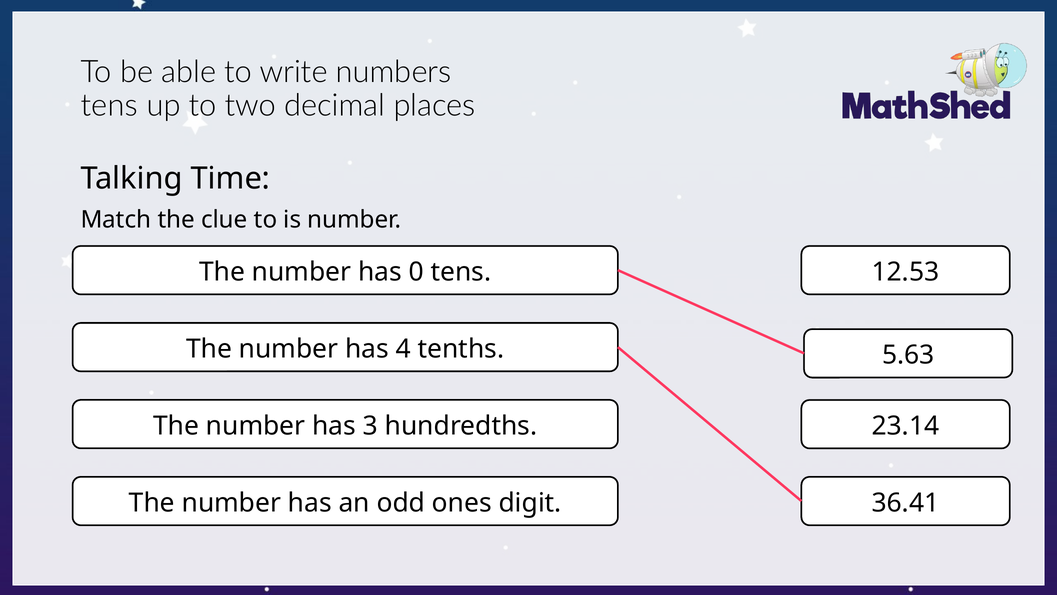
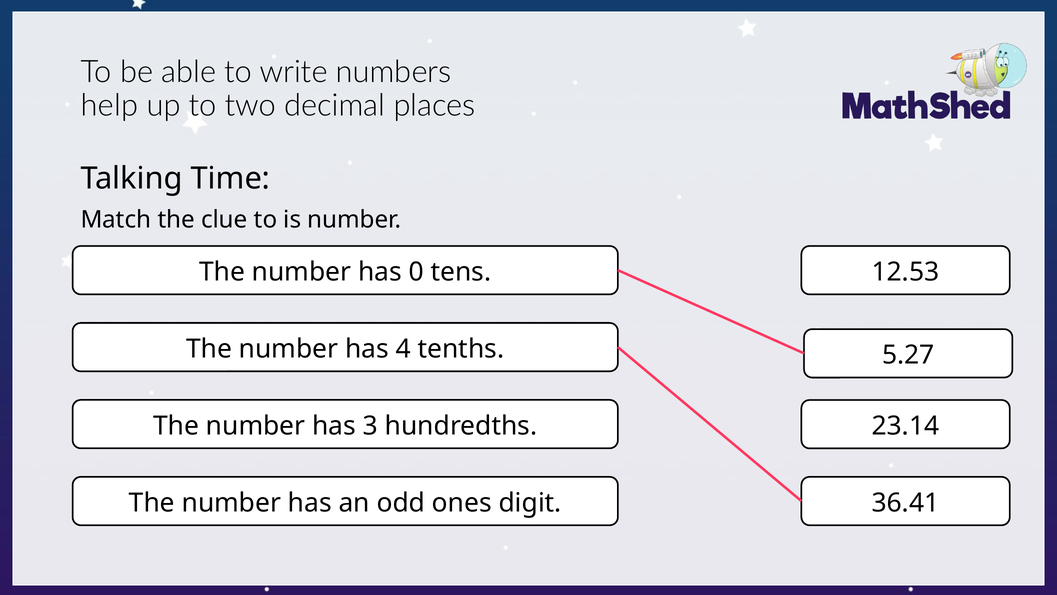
tens at (109, 105): tens -> help
5.63: 5.63 -> 5.27
